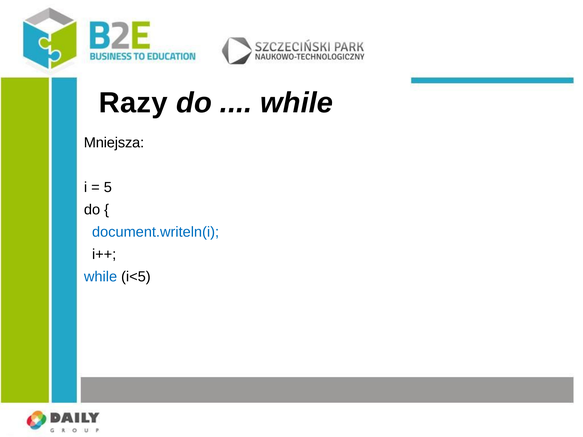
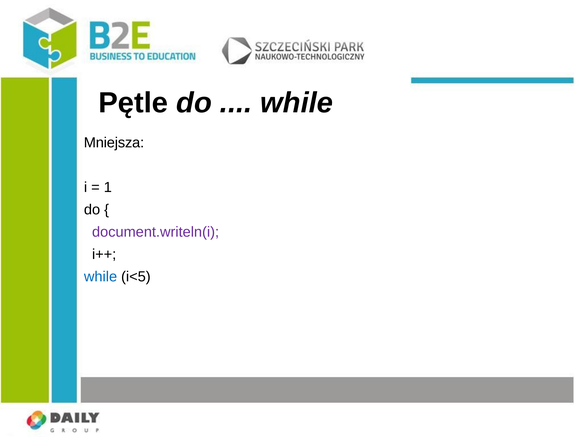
Razy: Razy -> Pętle
5: 5 -> 1
document.writeln(i colour: blue -> purple
